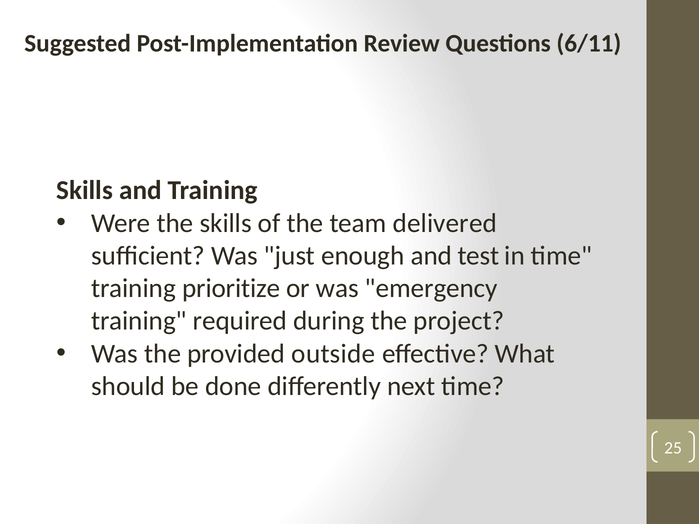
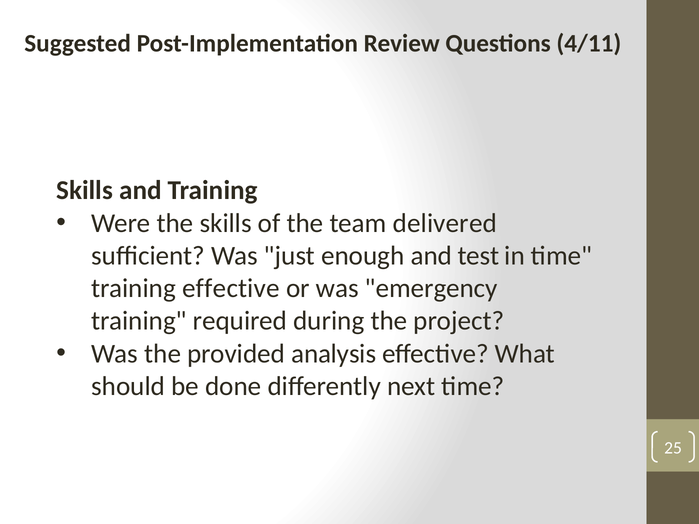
6/11: 6/11 -> 4/11
training prioritize: prioritize -> effective
outside: outside -> analysis
